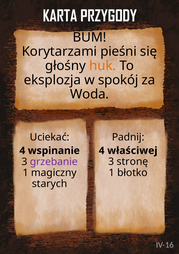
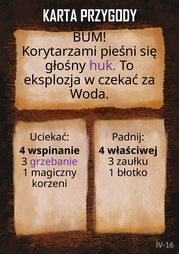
huk colour: orange -> purple
spokój: spokój -> czekać
stronę: stronę -> zaułku
starych: starych -> korzeni
